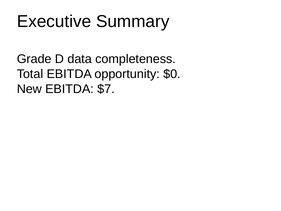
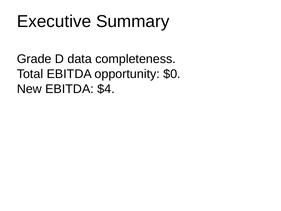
$7: $7 -> $4
